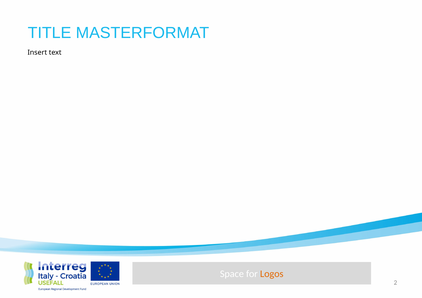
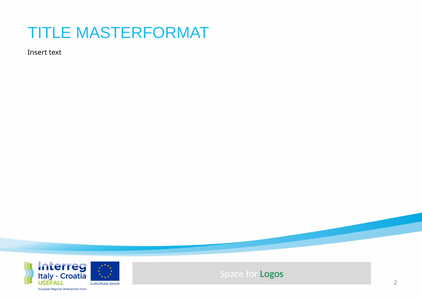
Logos colour: orange -> green
